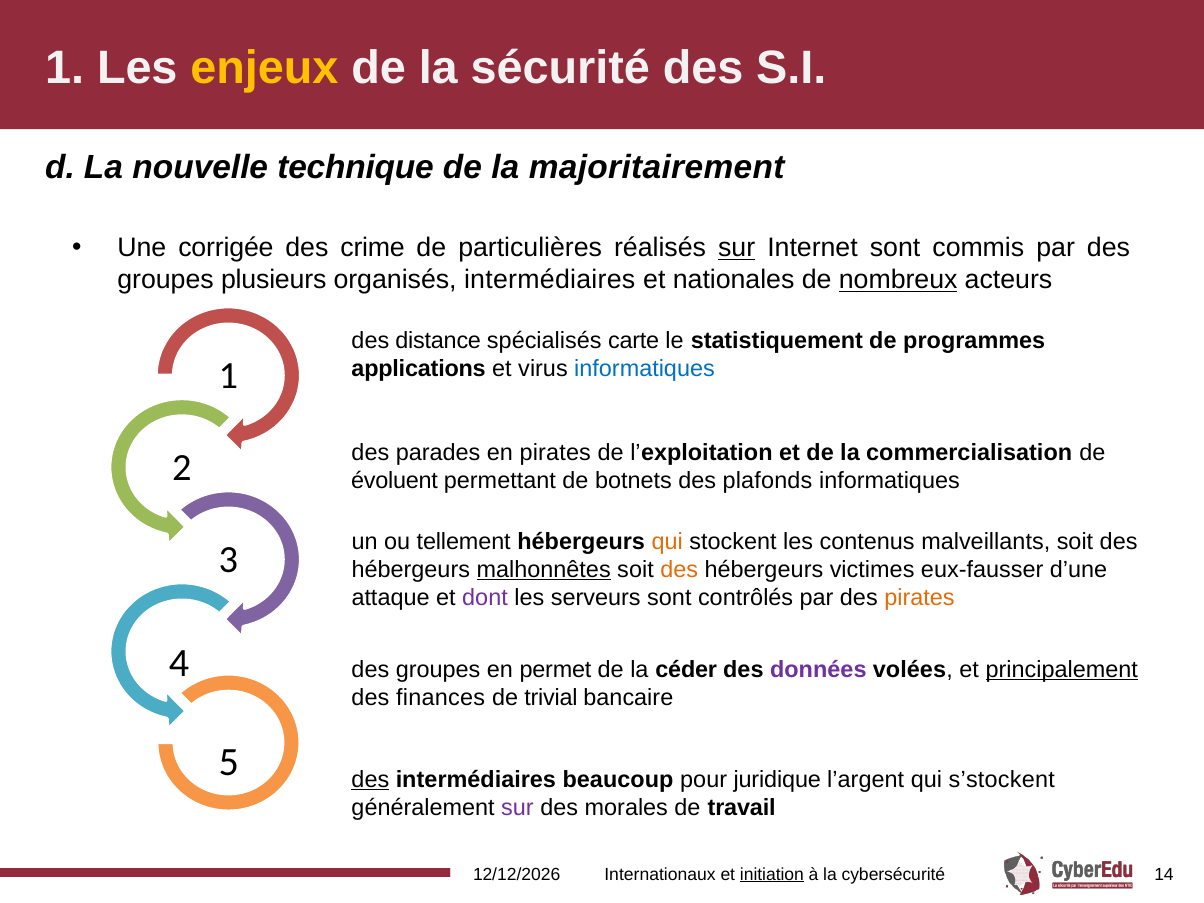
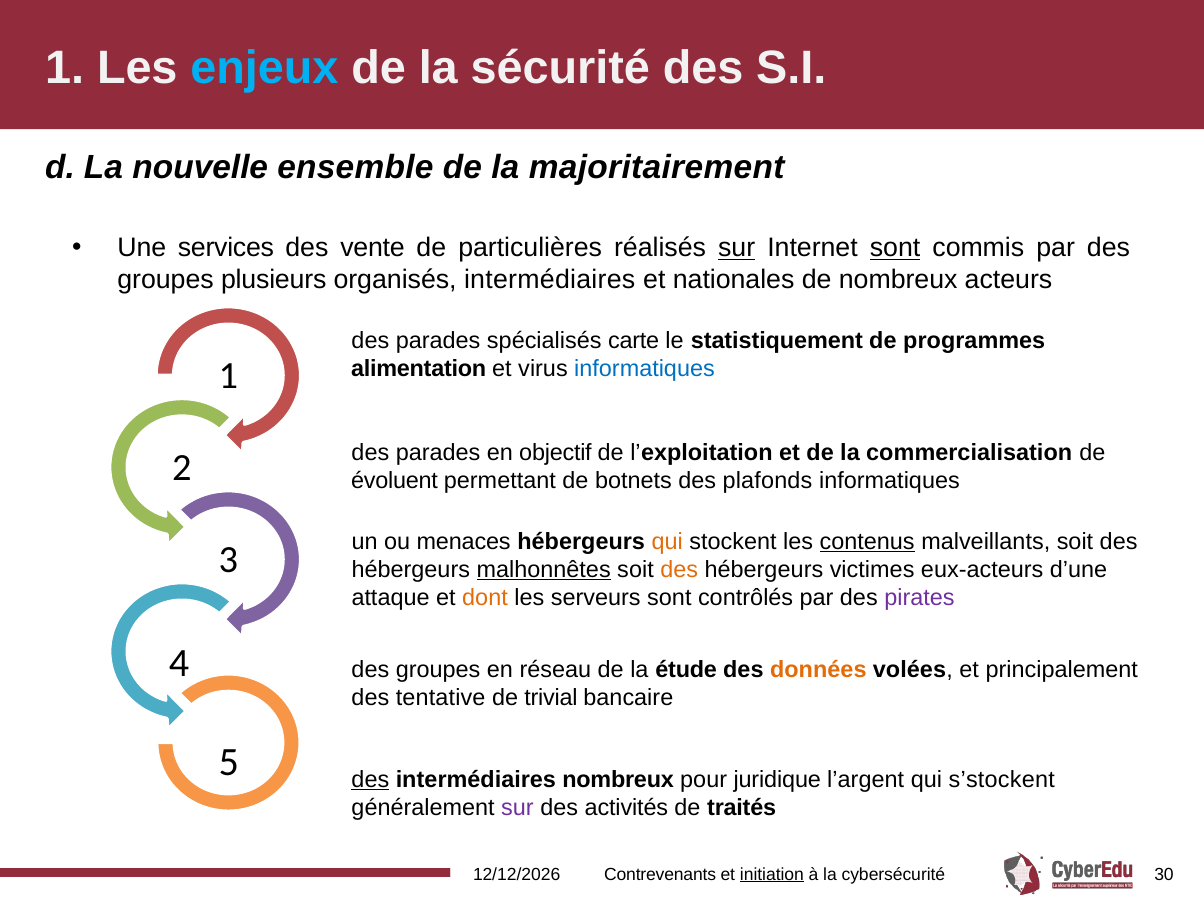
enjeux colour: yellow -> light blue
technique: technique -> ensemble
corrigée: corrigée -> services
crime: crime -> vente
sont at (895, 248) underline: none -> present
nombreux at (898, 280) underline: present -> none
distance at (438, 340): distance -> parades
applications: applications -> alimentation
en pirates: pirates -> objectif
tellement: tellement -> menaces
contenus underline: none -> present
eux-fausser: eux-fausser -> eux-acteurs
dont colour: purple -> orange
pirates at (920, 598) colour: orange -> purple
permet: permet -> réseau
céder: céder -> étude
données colour: purple -> orange
principalement underline: present -> none
finances: finances -> tentative
intermédiaires beaucoup: beaucoup -> nombreux
morales: morales -> activités
travail: travail -> traités
Internationaux: Internationaux -> Contrevenants
14: 14 -> 30
